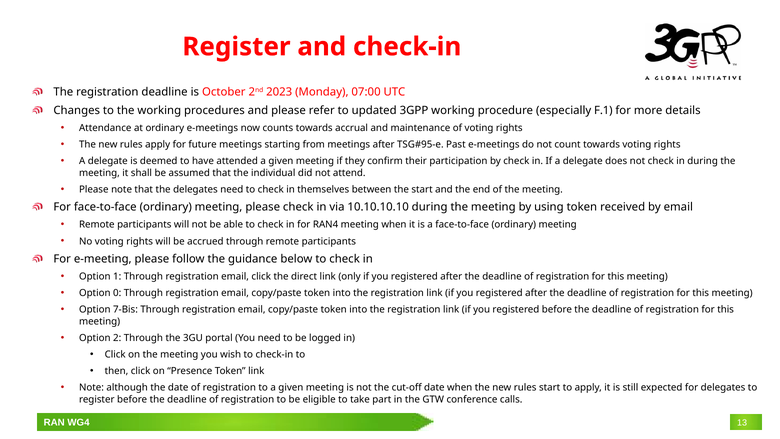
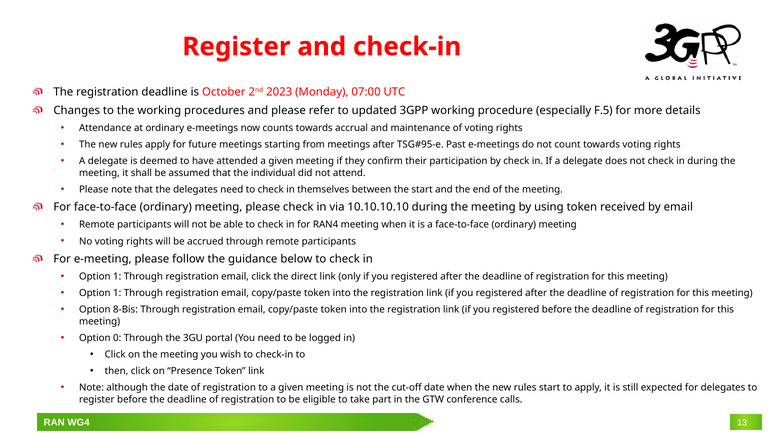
F.1: F.1 -> F.5
0 at (117, 293): 0 -> 1
7-Bis: 7-Bis -> 8-Bis
2: 2 -> 0
